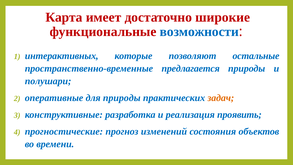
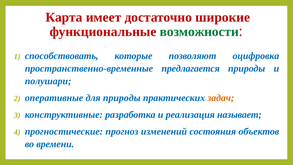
возможности colour: blue -> green
интерактивных: интерактивных -> способствовать
остальные: остальные -> оцифровка
проявить: проявить -> называет
